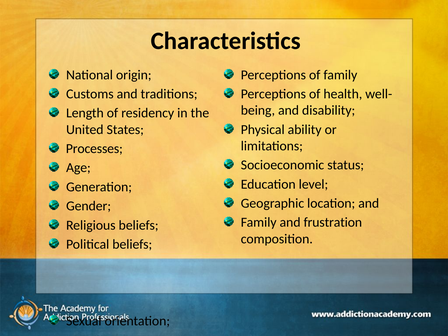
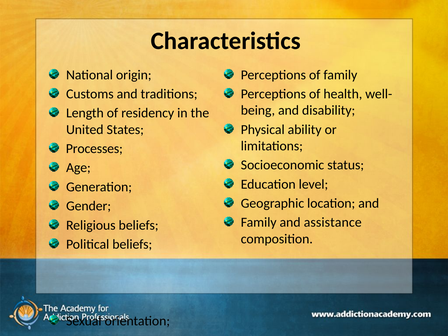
frustration: frustration -> assistance
